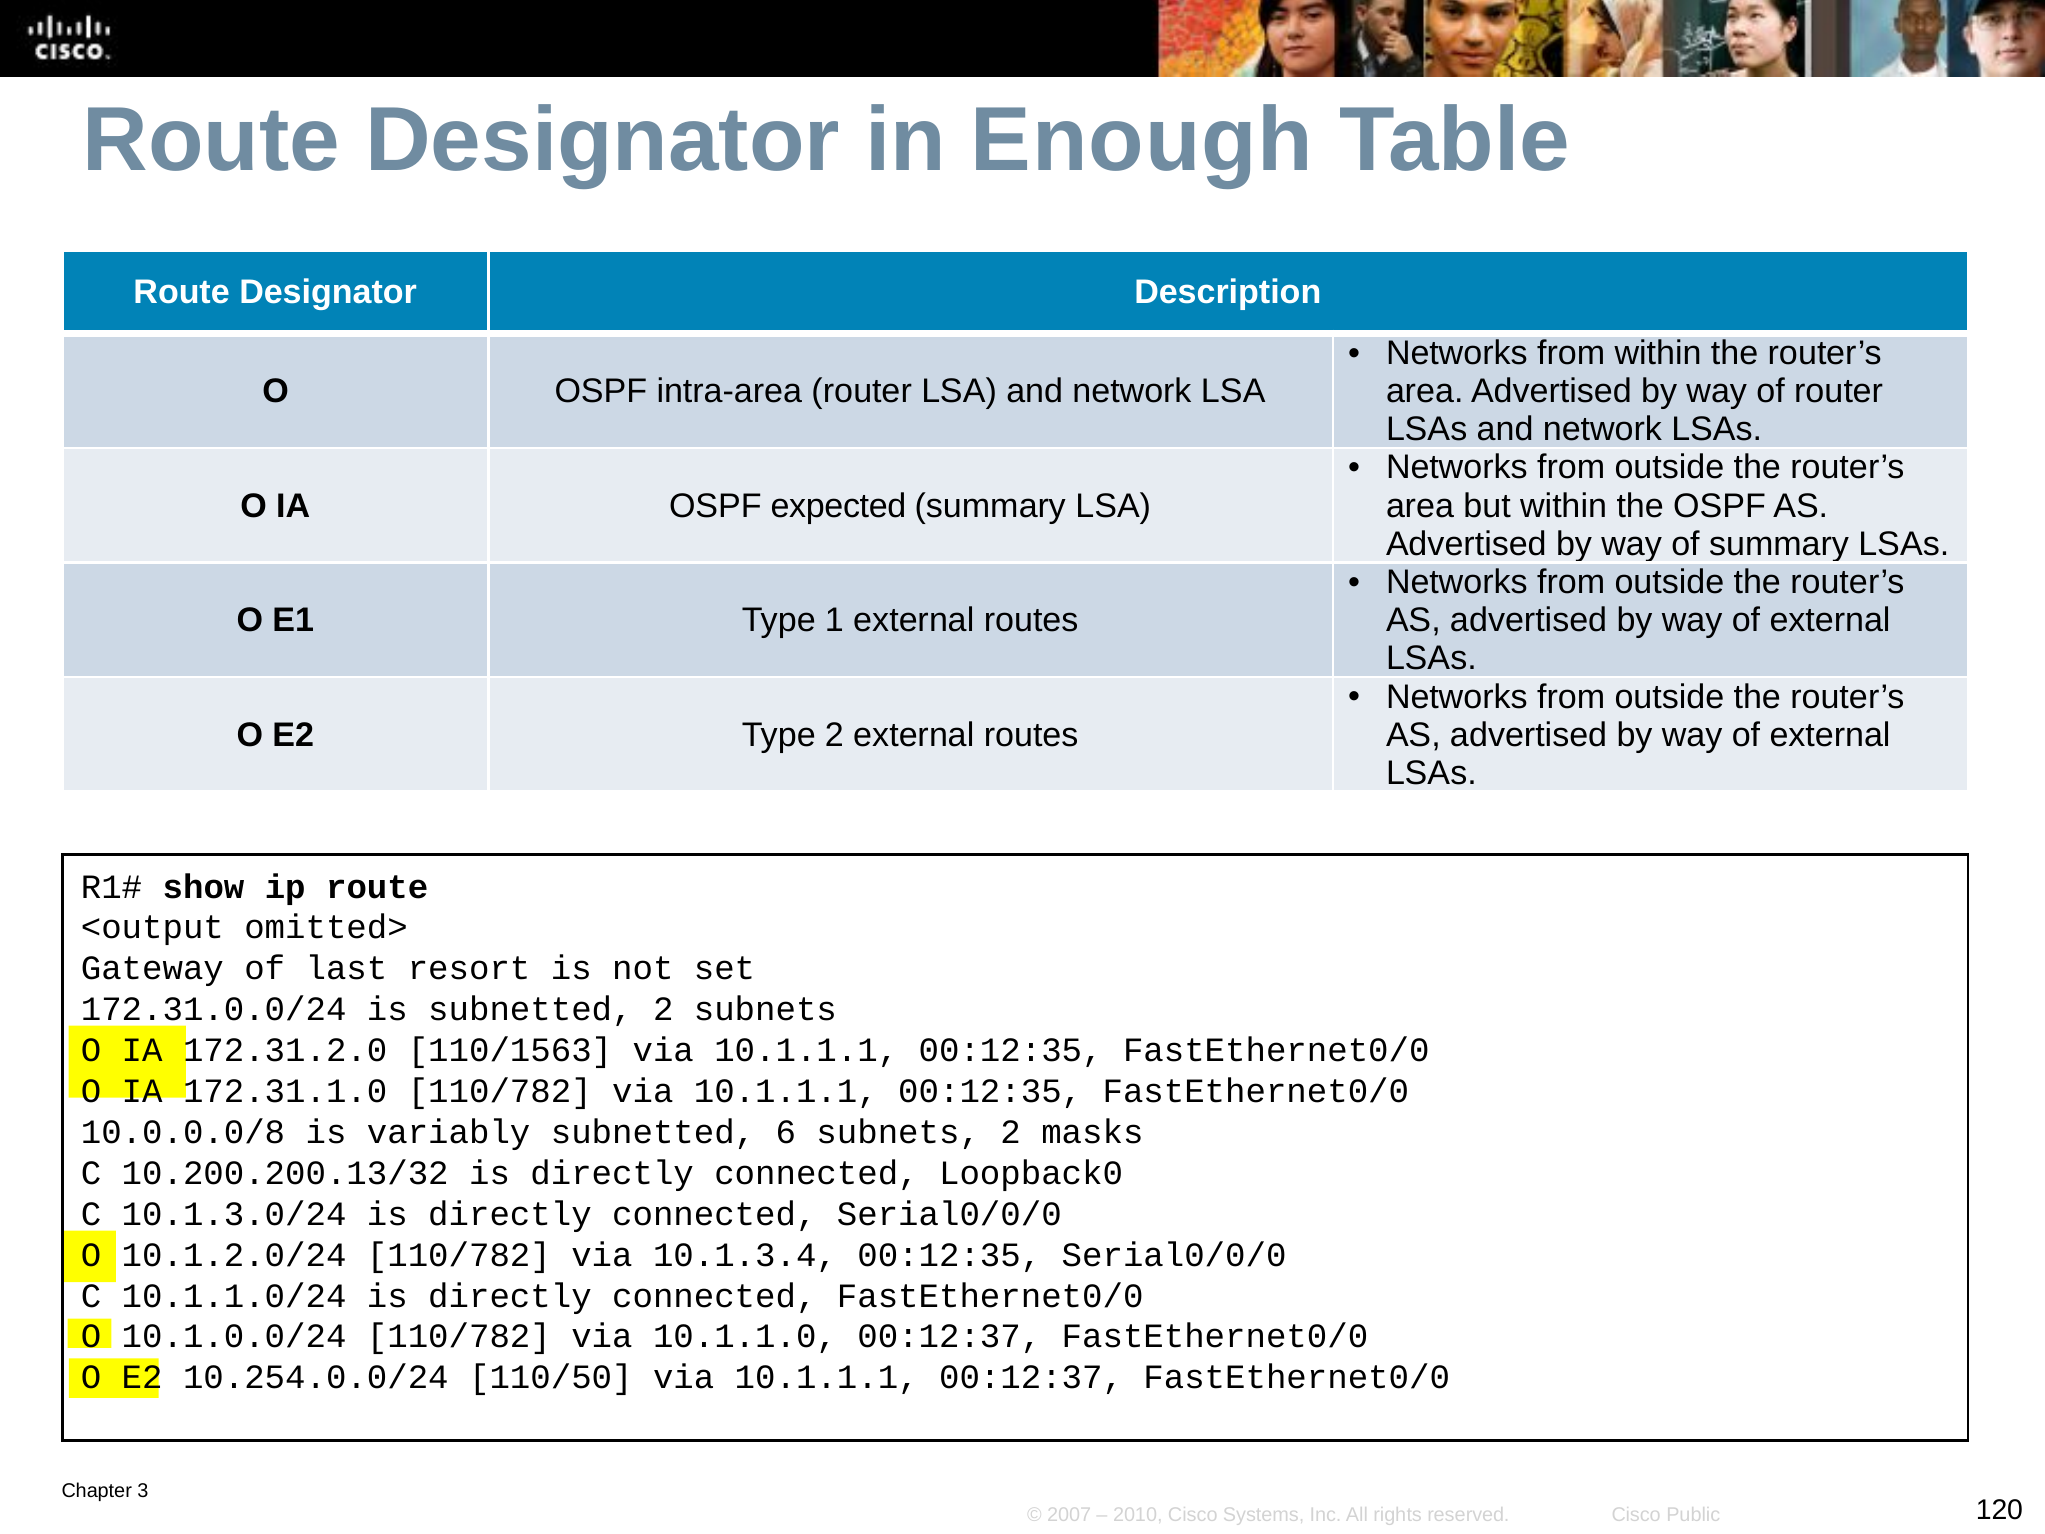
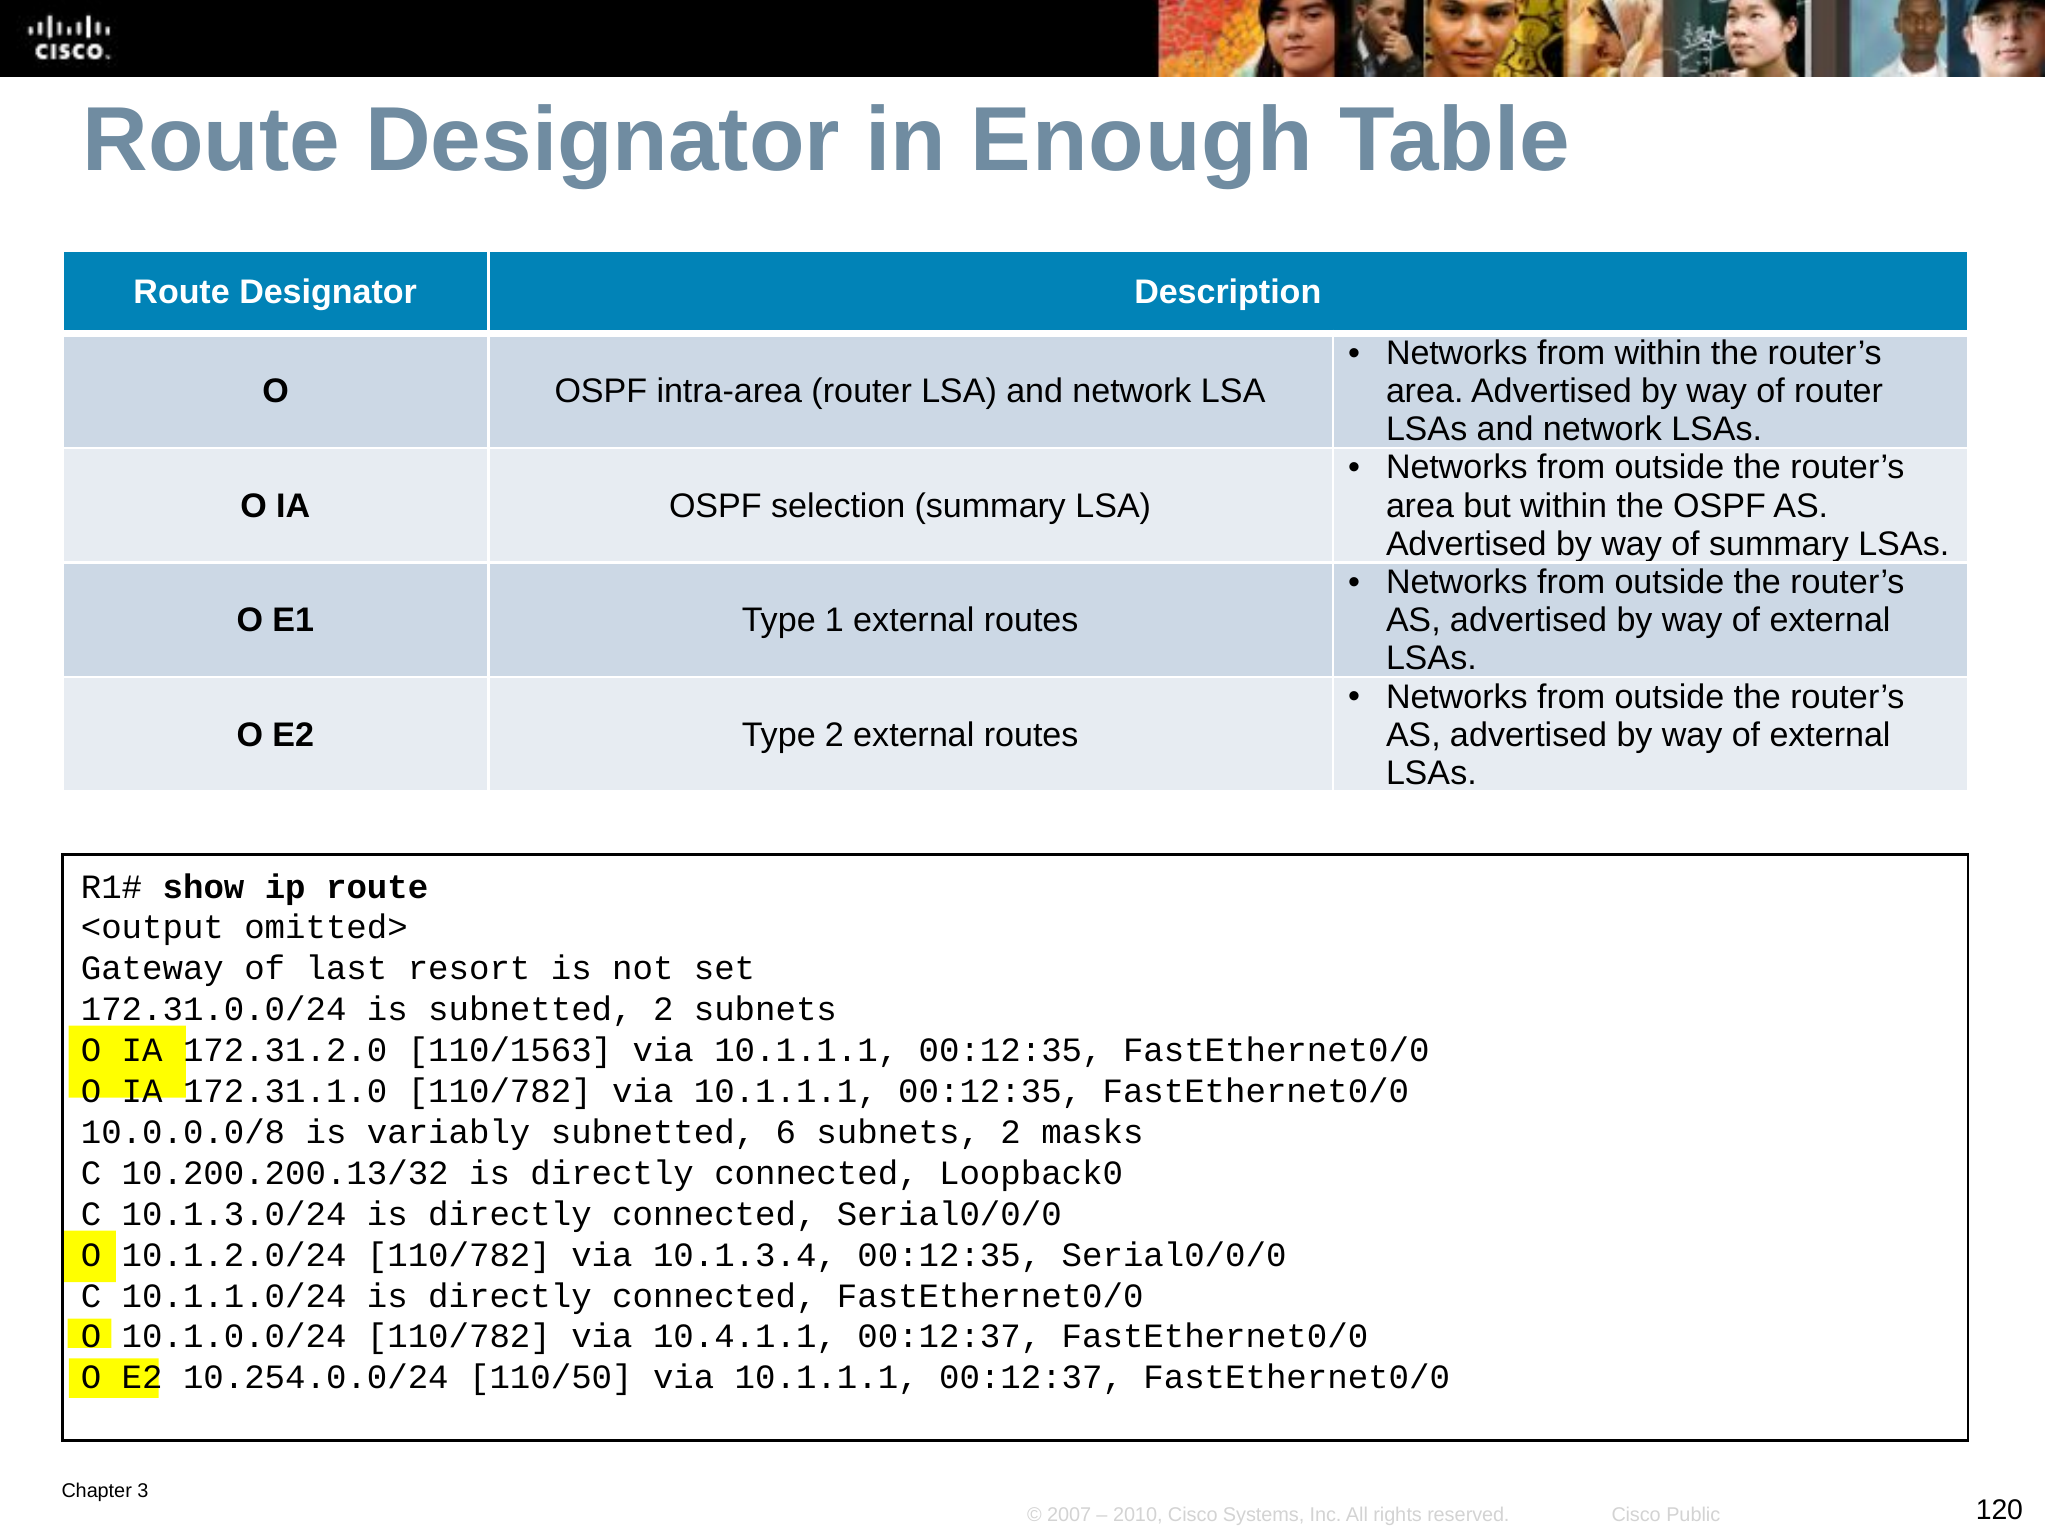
expected: expected -> selection
10.1.1.0: 10.1.1.0 -> 10.4.1.1
